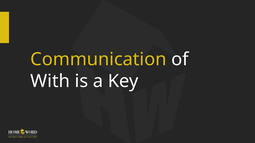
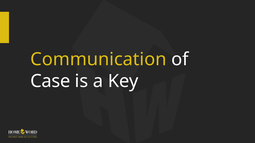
With: With -> Case
